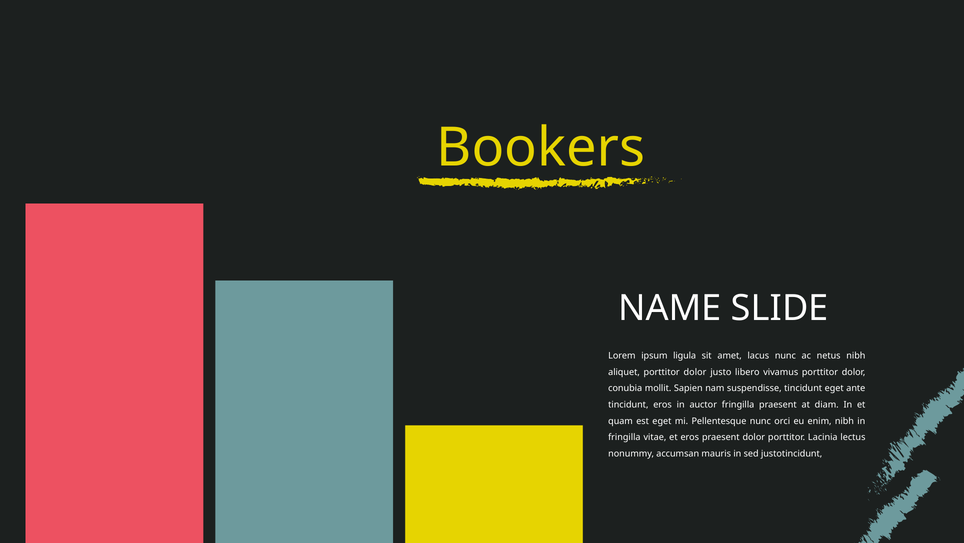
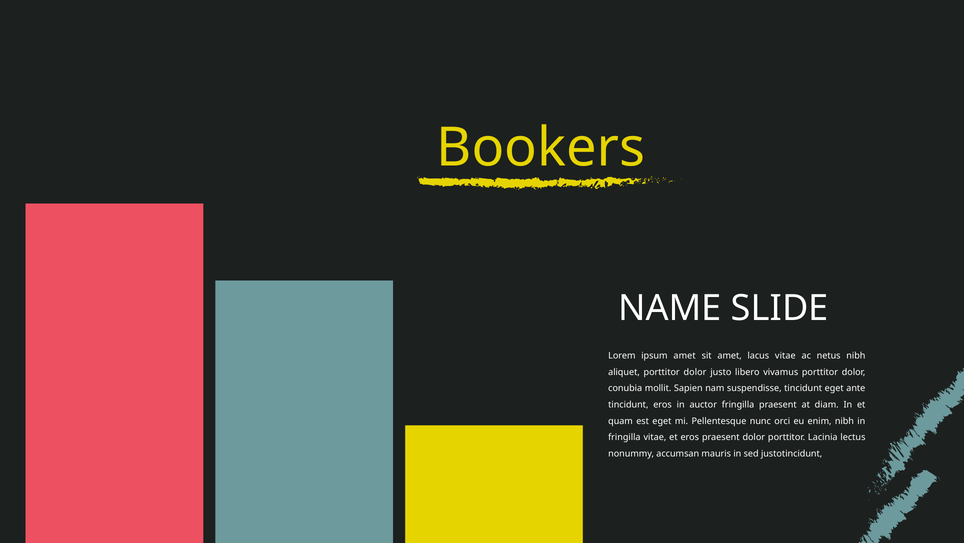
ipsum ligula: ligula -> amet
lacus nunc: nunc -> vitae
